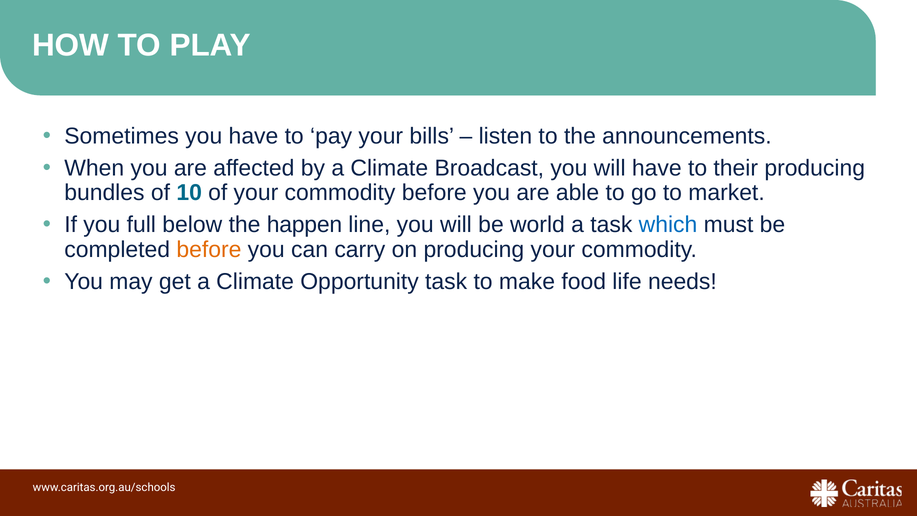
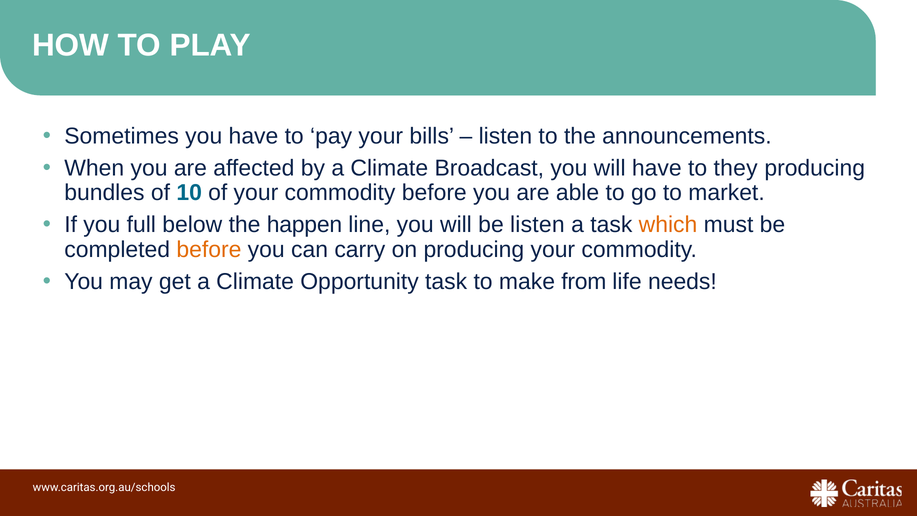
their: their -> they
be world: world -> listen
which colour: blue -> orange
food: food -> from
